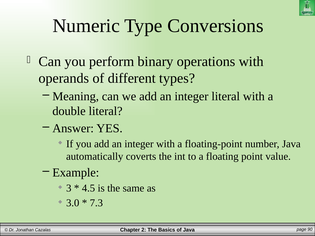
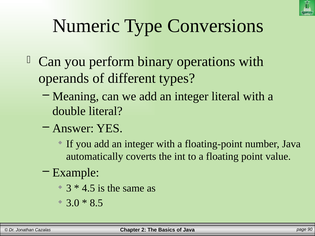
7.3: 7.3 -> 8.5
